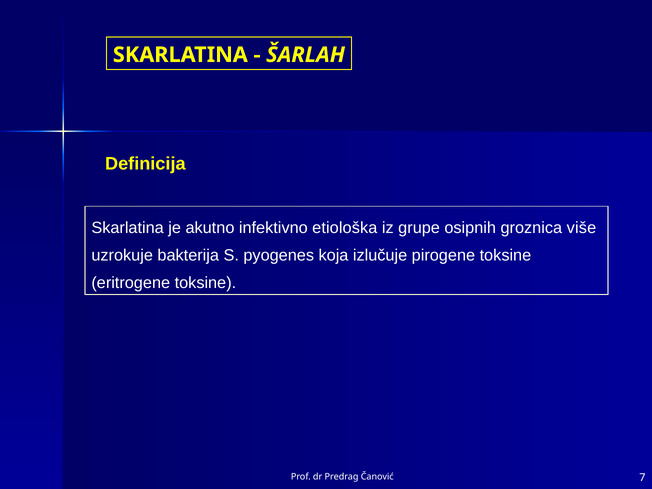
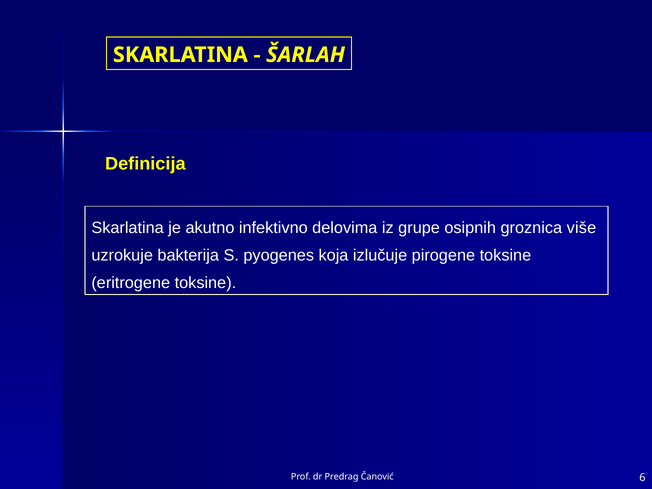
etiološka: etiološka -> delovima
7: 7 -> 6
